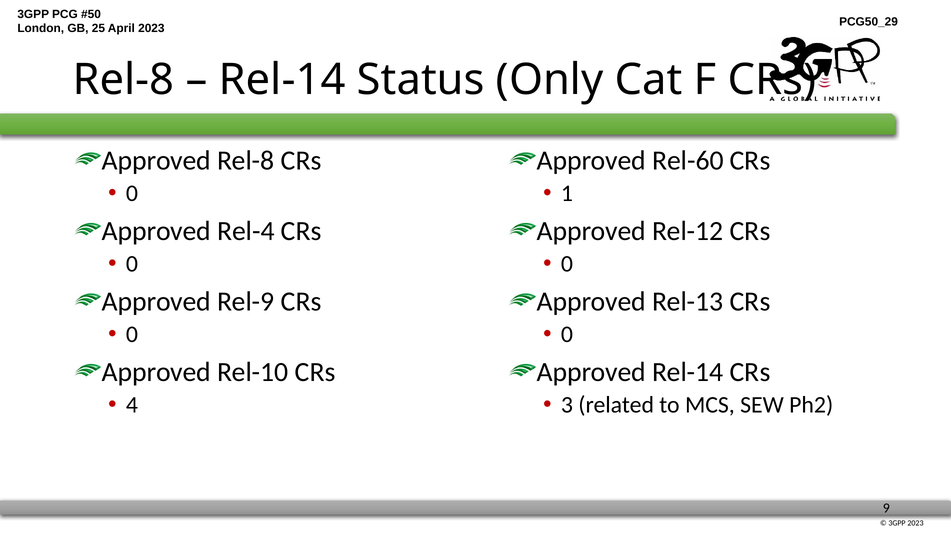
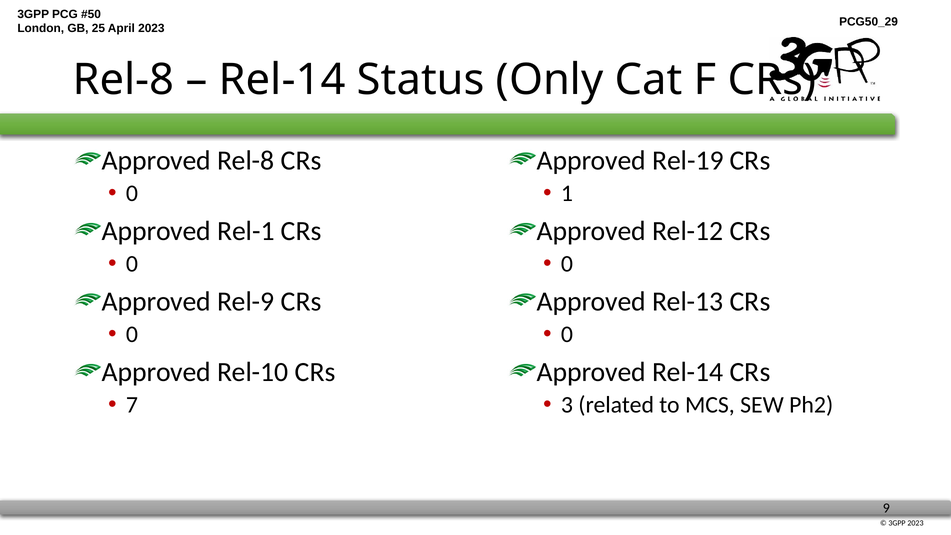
Rel-60: Rel-60 -> Rel-19
Rel-4: Rel-4 -> Rel-1
4: 4 -> 7
